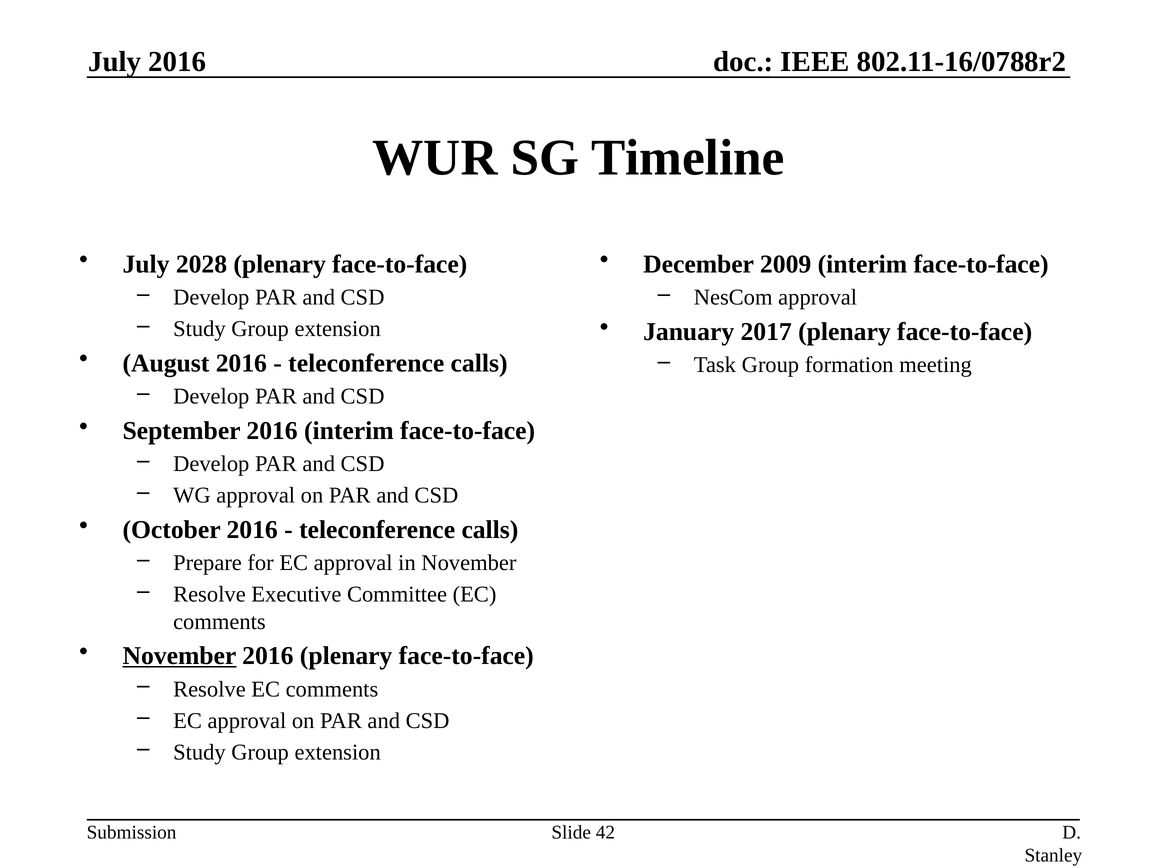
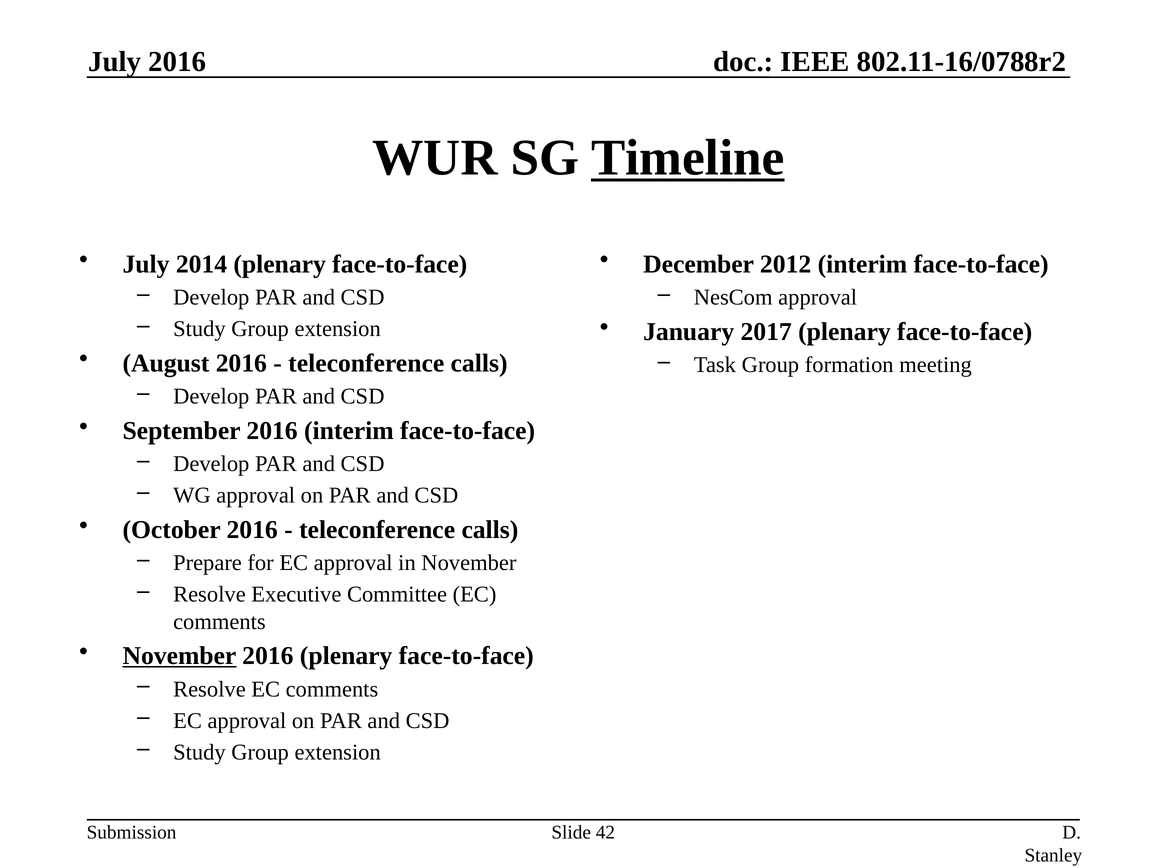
Timeline underline: none -> present
2028: 2028 -> 2014
2009: 2009 -> 2012
